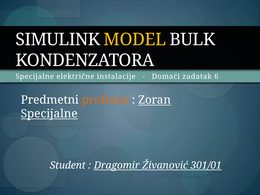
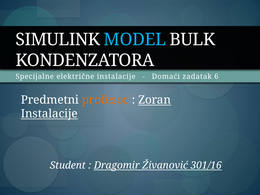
MODEL colour: yellow -> light blue
Specijalne at (49, 114): Specijalne -> Instalacije
301/01: 301/01 -> 301/16
